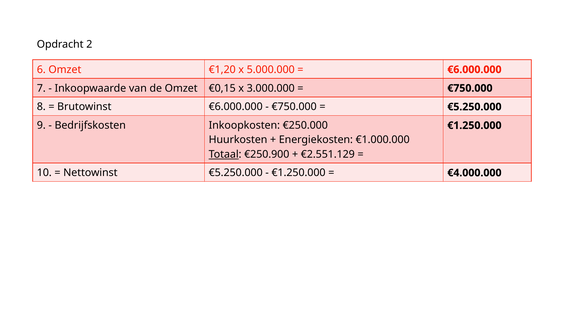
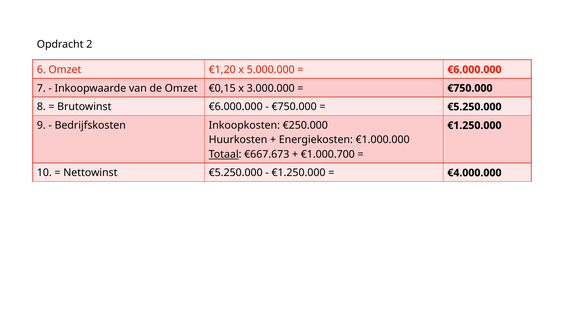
€250.900: €250.900 -> €667.673
€2.551.129: €2.551.129 -> €1.000.700
